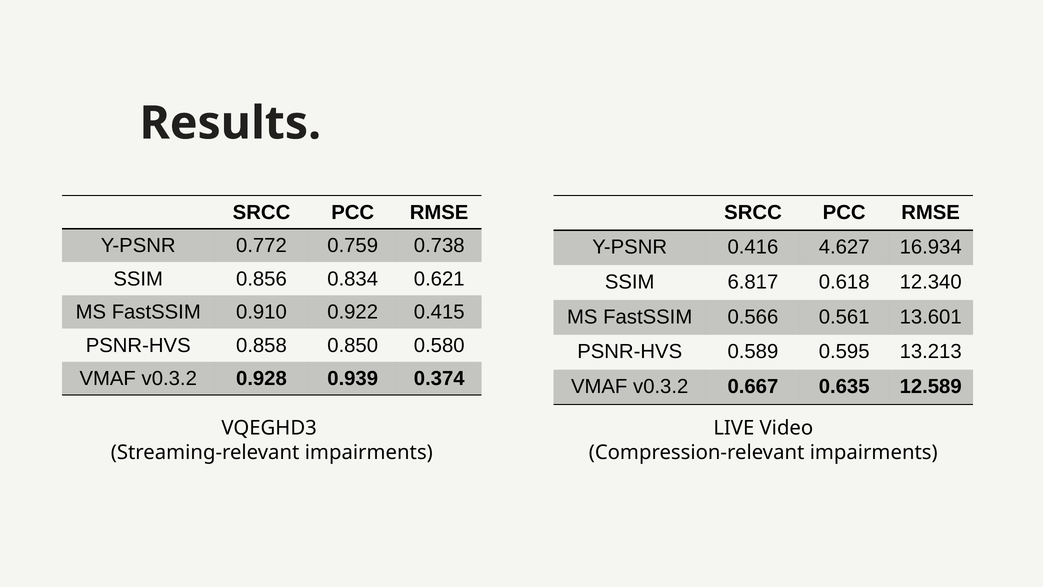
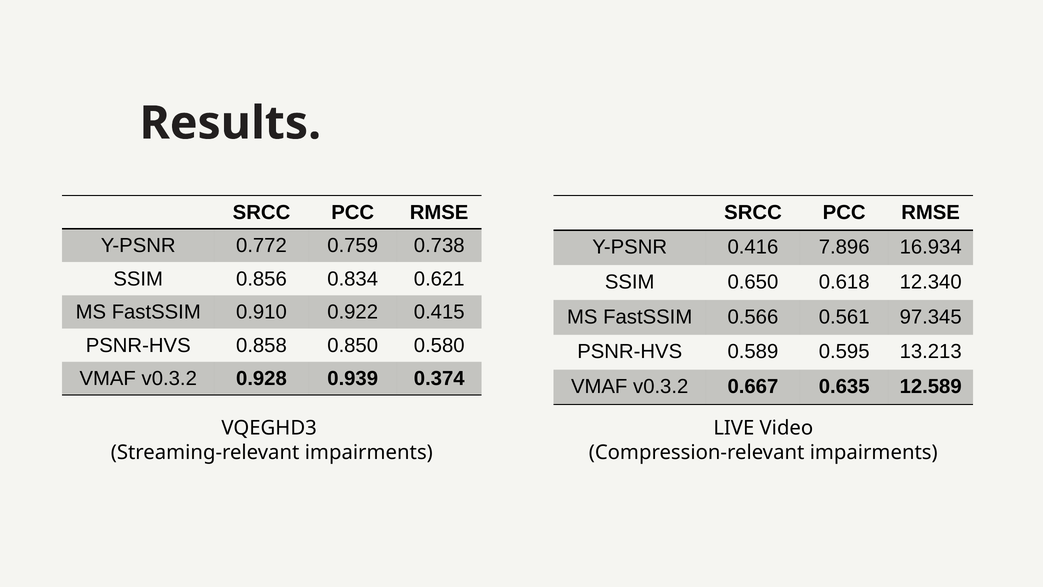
4.627: 4.627 -> 7.896
6.817: 6.817 -> 0.650
13.601: 13.601 -> 97.345
